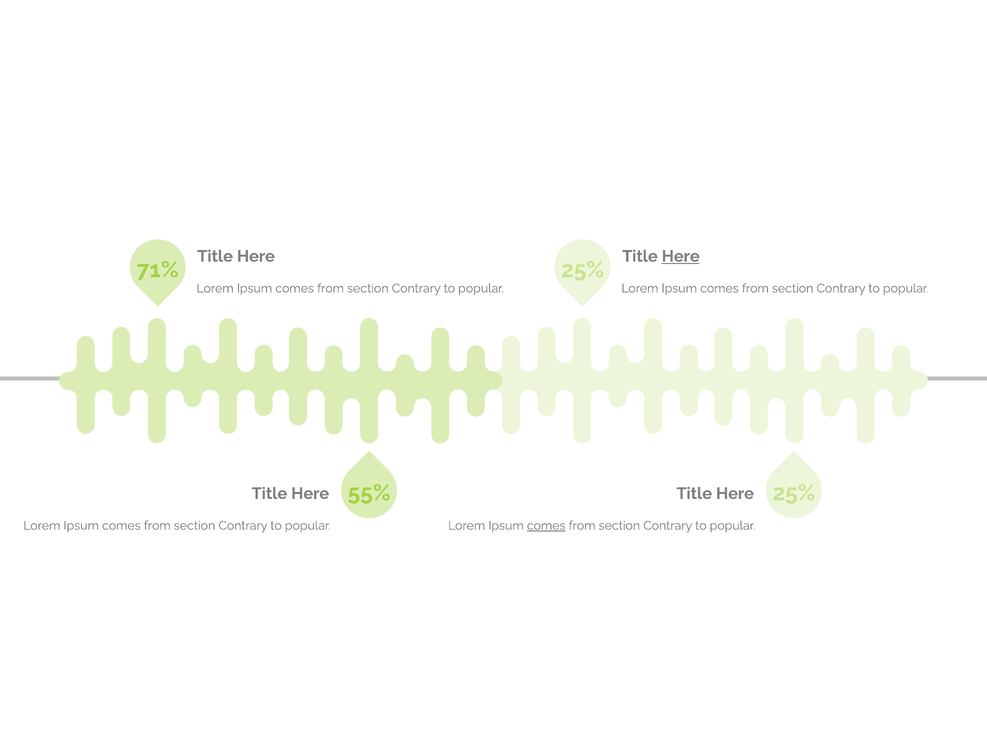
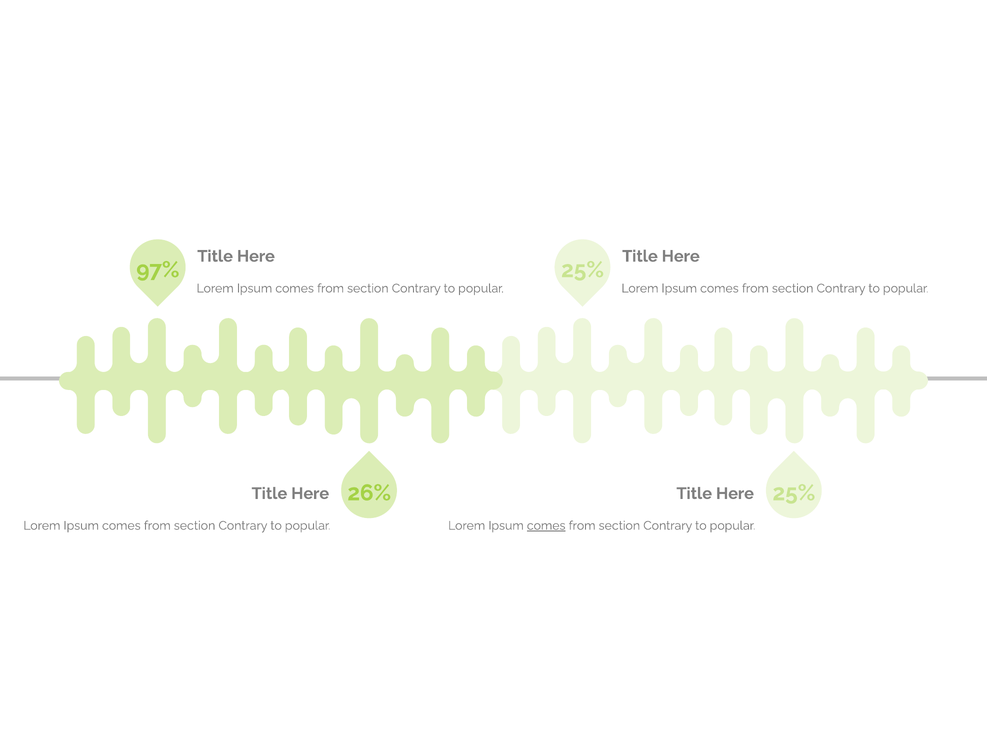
Here at (681, 256) underline: present -> none
71%: 71% -> 97%
55%: 55% -> 26%
